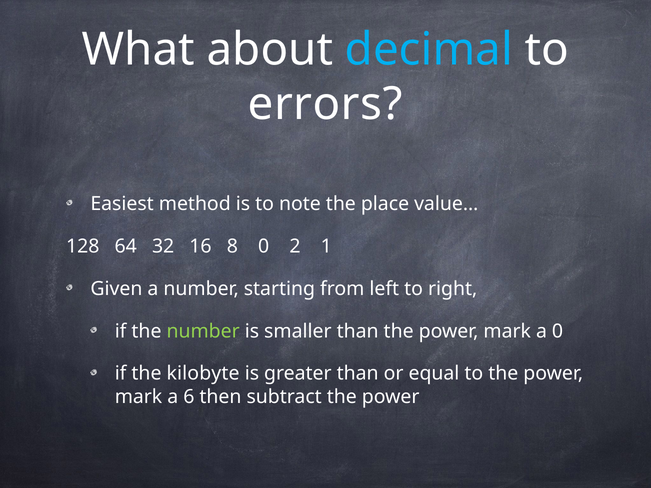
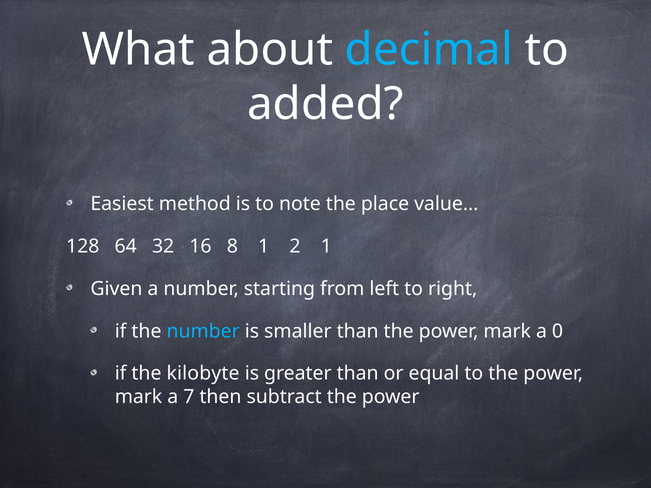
errors: errors -> added
8 0: 0 -> 1
number at (203, 331) colour: light green -> light blue
6: 6 -> 7
